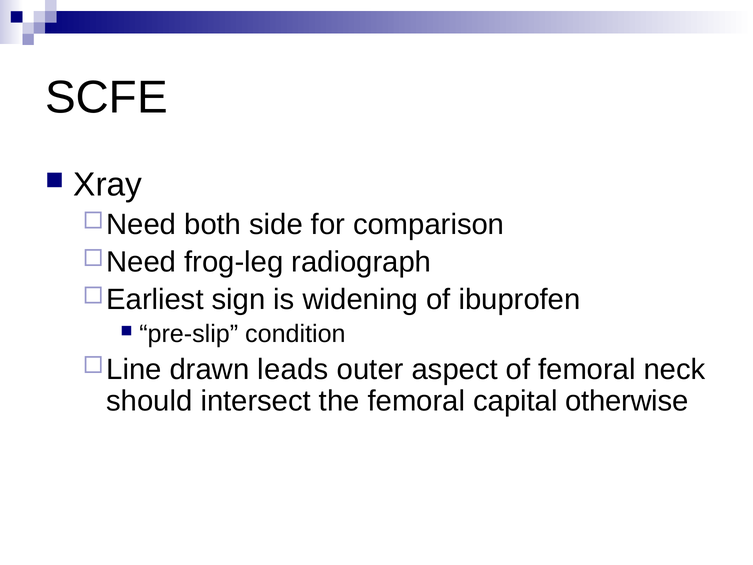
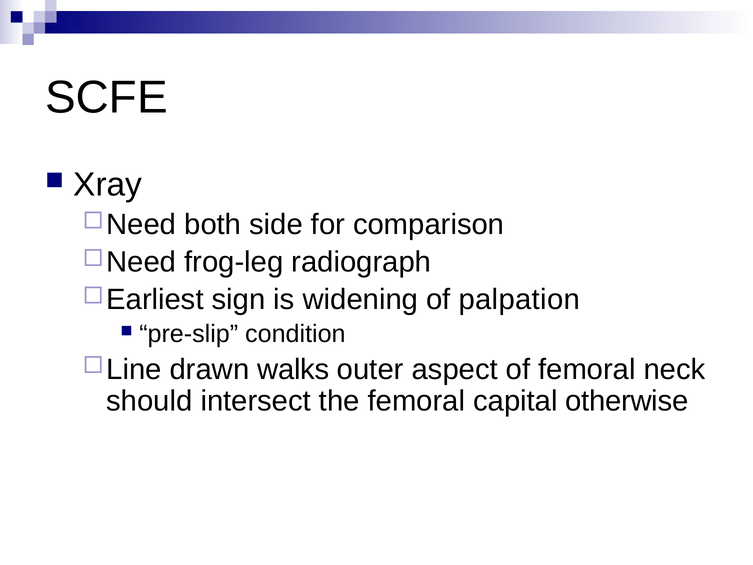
ibuprofen: ibuprofen -> palpation
leads: leads -> walks
